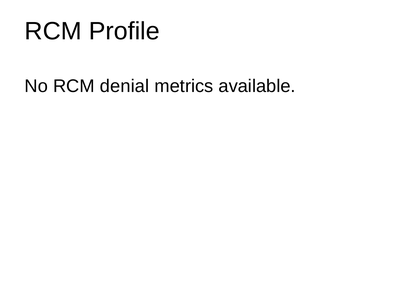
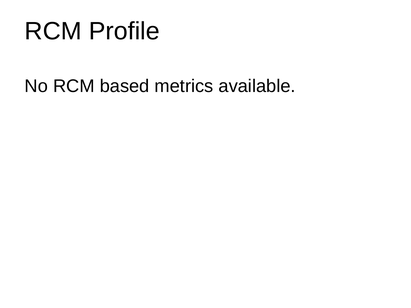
denial: denial -> based
